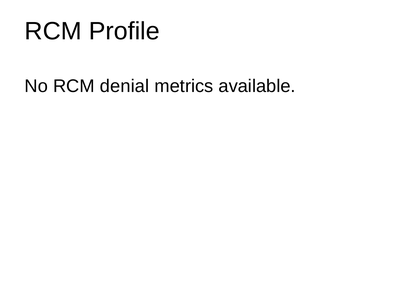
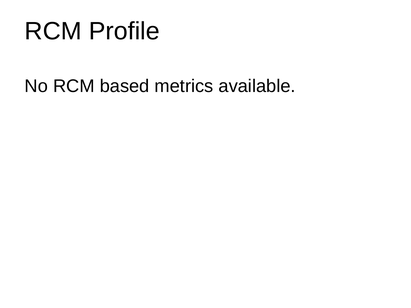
denial: denial -> based
